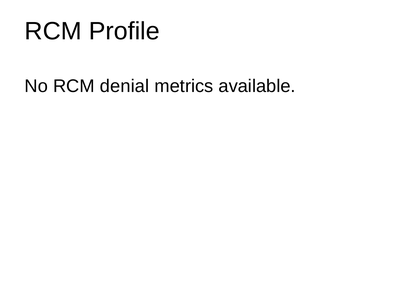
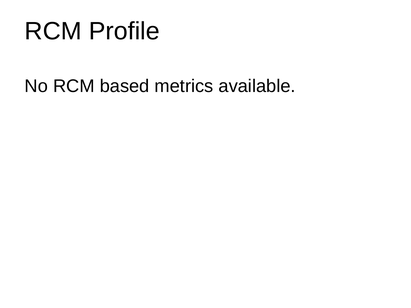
denial: denial -> based
